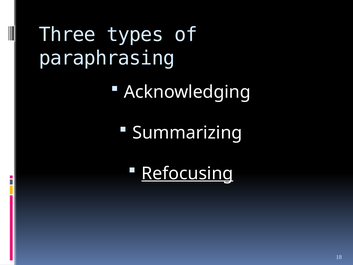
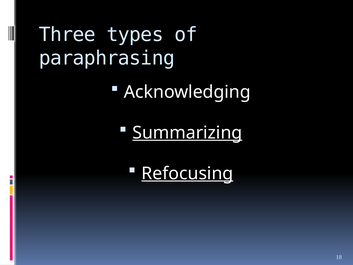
Summarizing underline: none -> present
